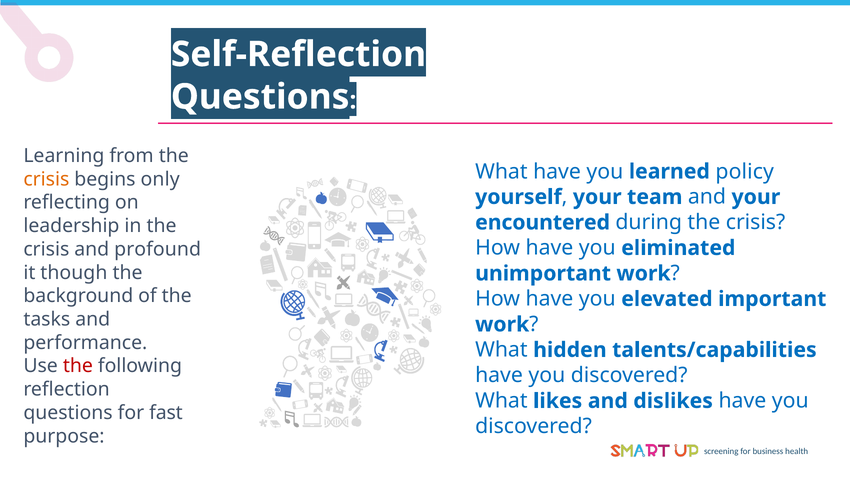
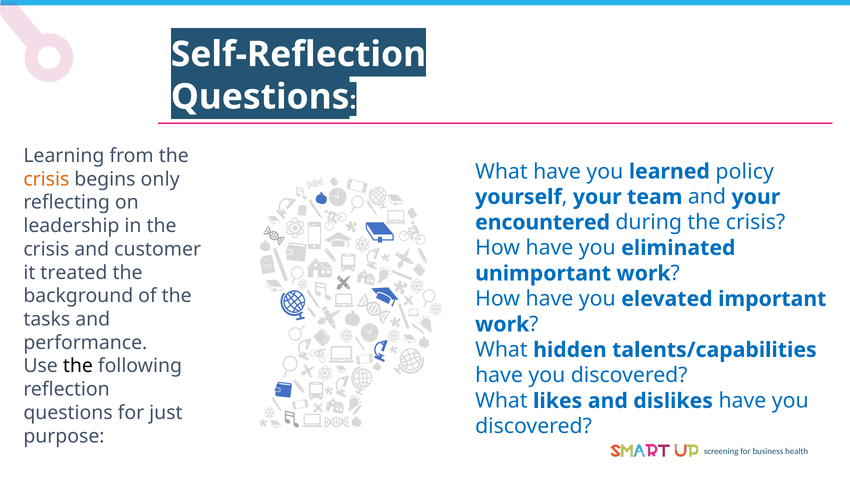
profound: profound -> customer
though: though -> treated
the at (78, 366) colour: red -> black
fast: fast -> just
